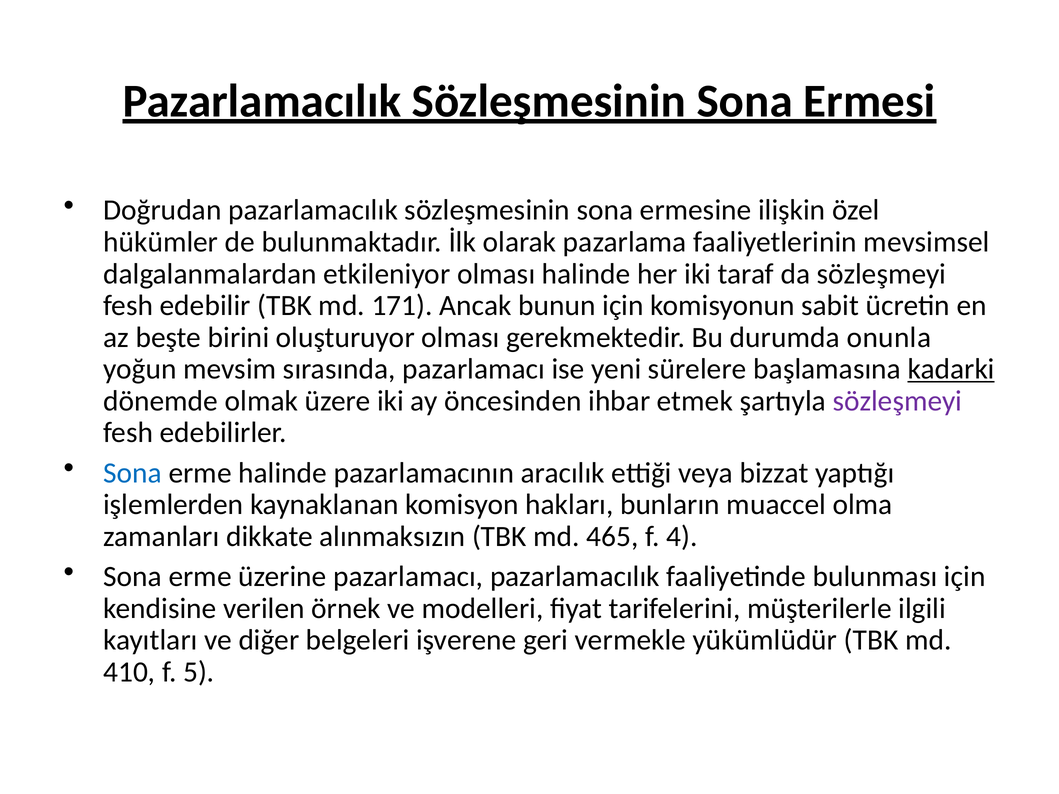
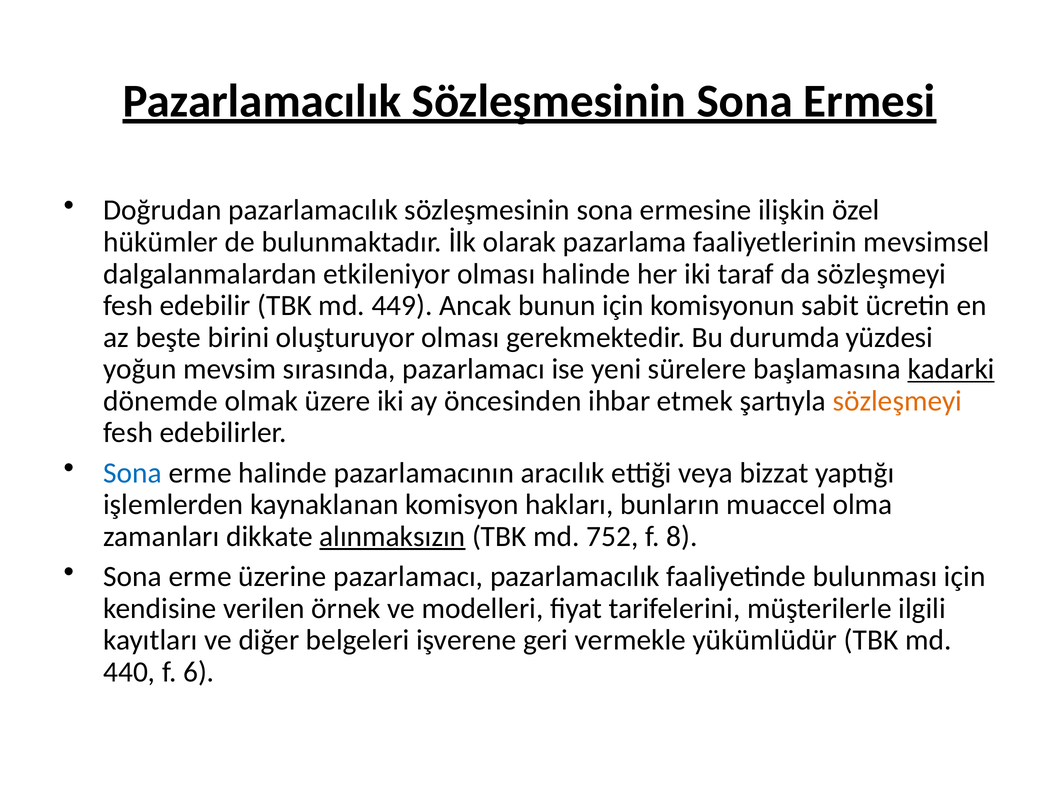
171: 171 -> 449
onunla: onunla -> yüzdesi
sözleşmeyi at (897, 401) colour: purple -> orange
alınmaksızın underline: none -> present
465: 465 -> 752
4: 4 -> 8
410: 410 -> 440
5: 5 -> 6
